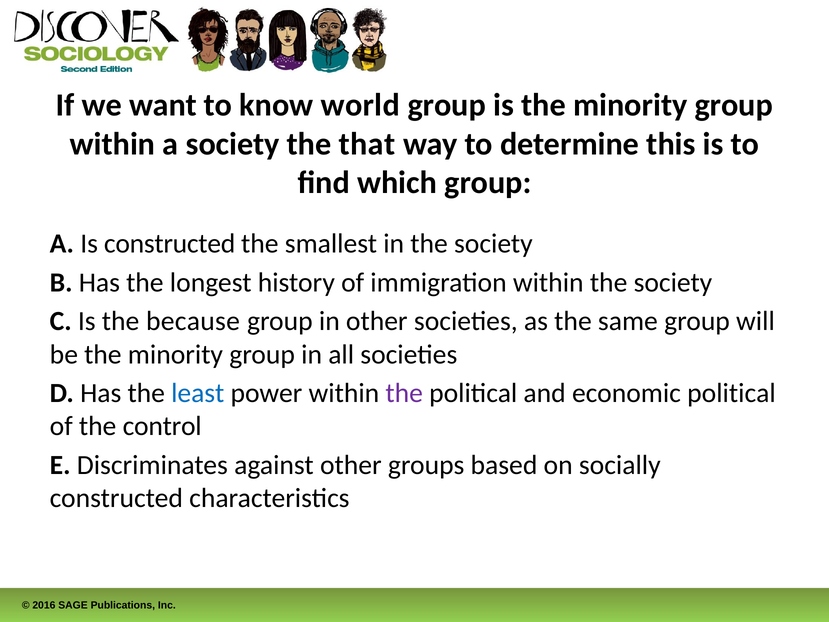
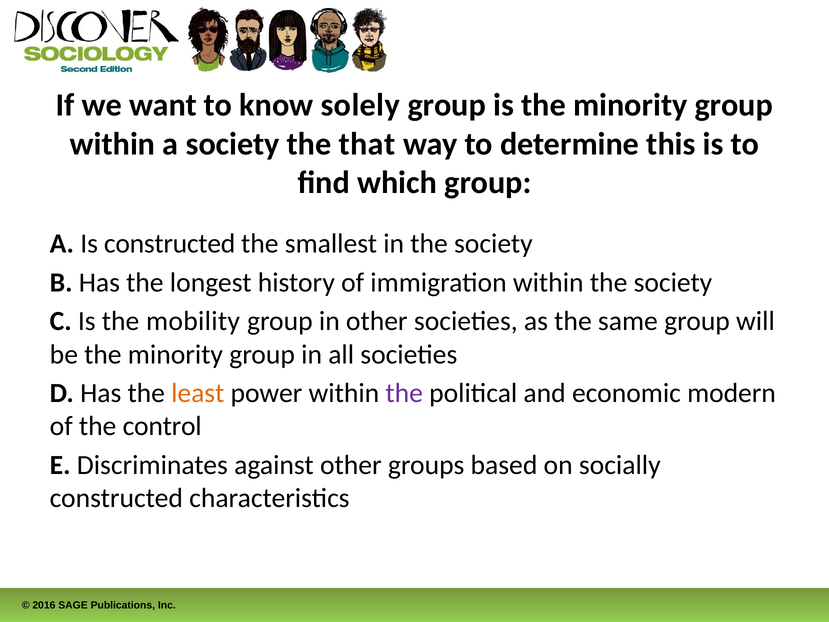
world: world -> solely
because: because -> mobility
least colour: blue -> orange
economic political: political -> modern
